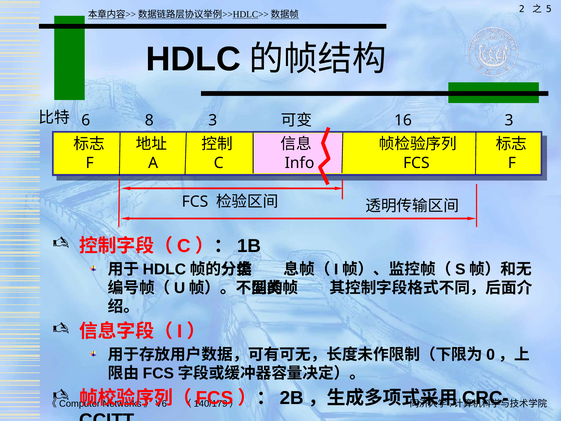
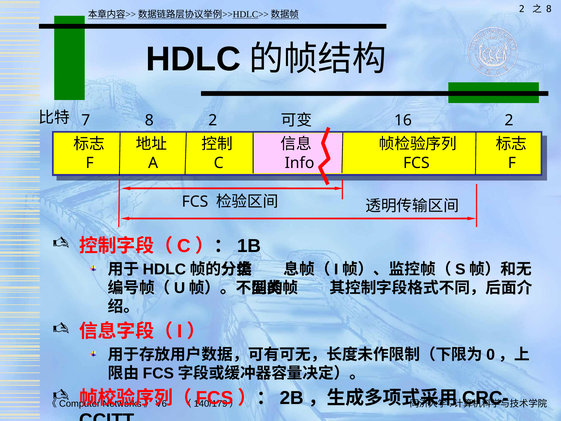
5 at (549, 9): 5 -> 8
6: 6 -> 7
8 3: 3 -> 2
16 3: 3 -> 2
